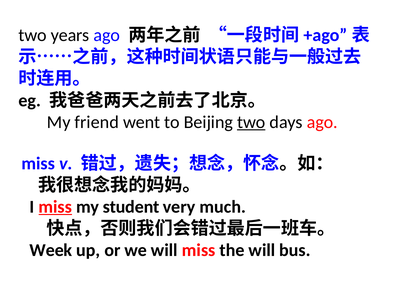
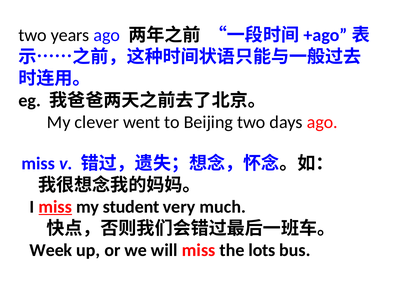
friend: friend -> clever
two at (251, 122) underline: present -> none
the will: will -> lots
